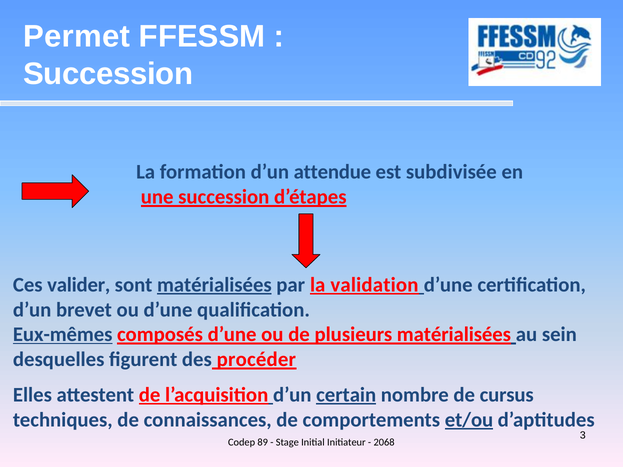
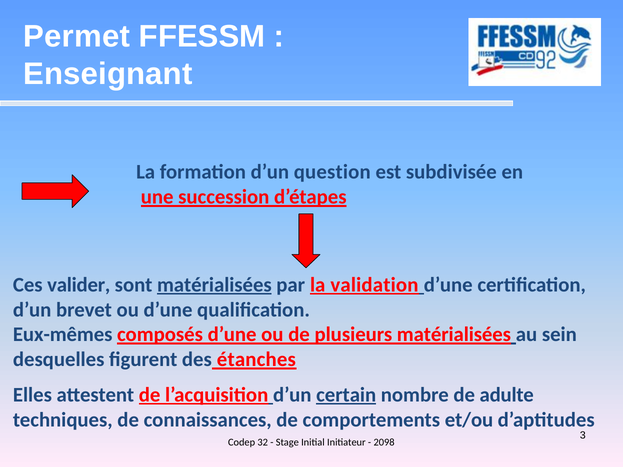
Succession at (108, 74): Succession -> Enseignant
attendue: attendue -> question
Eux-mêmes underline: present -> none
procéder: procéder -> étanches
cursus: cursus -> adulte
et/ou underline: present -> none
89: 89 -> 32
2068: 2068 -> 2098
